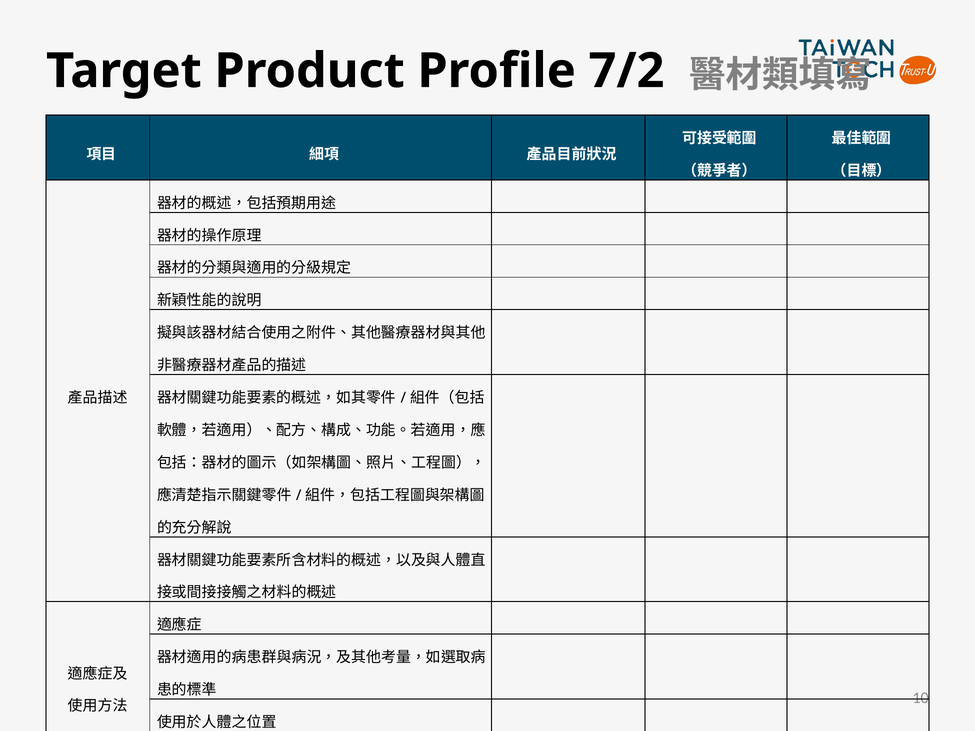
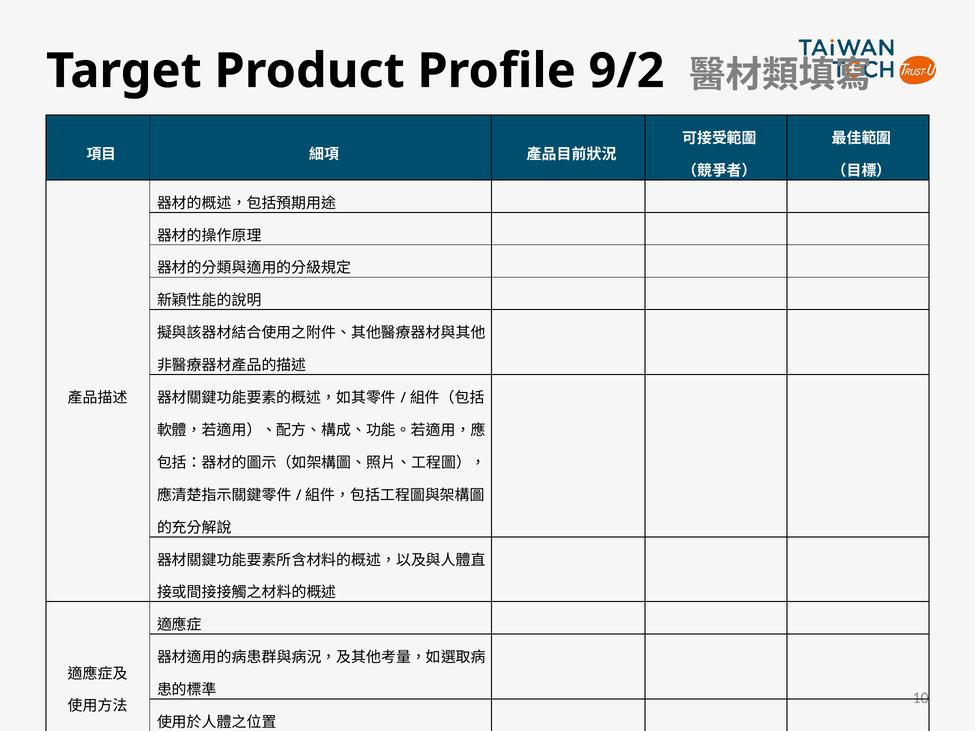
7/2: 7/2 -> 9/2
